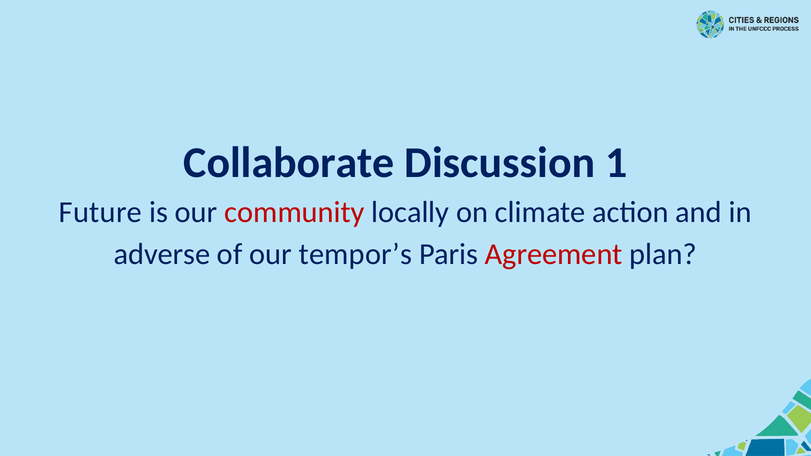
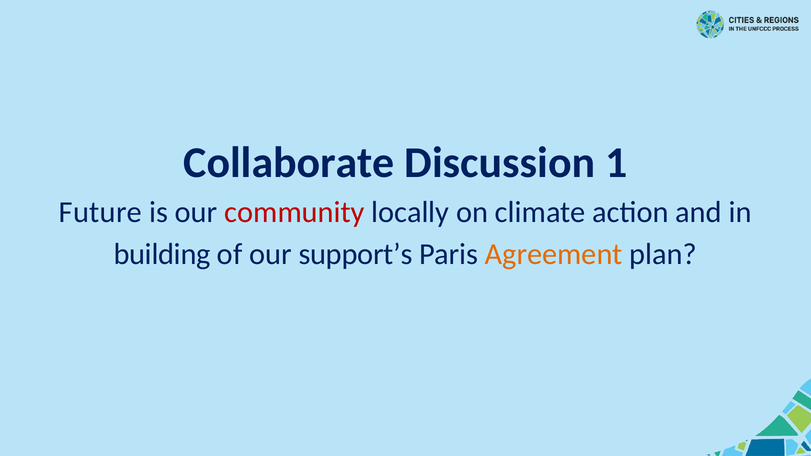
adverse: adverse -> building
tempor’s: tempor’s -> support’s
Agreement colour: red -> orange
